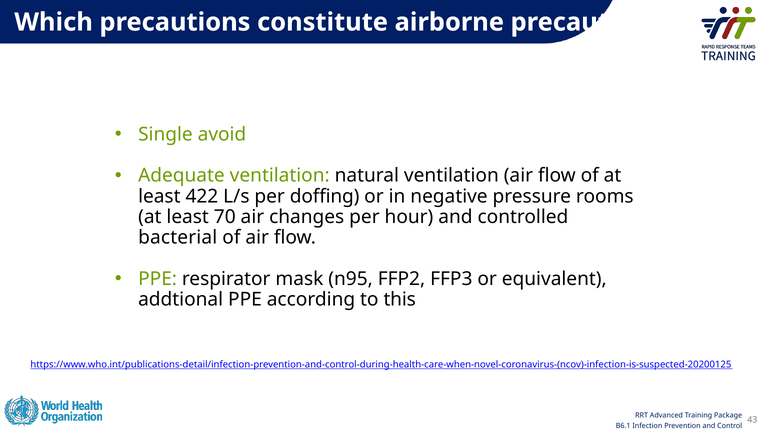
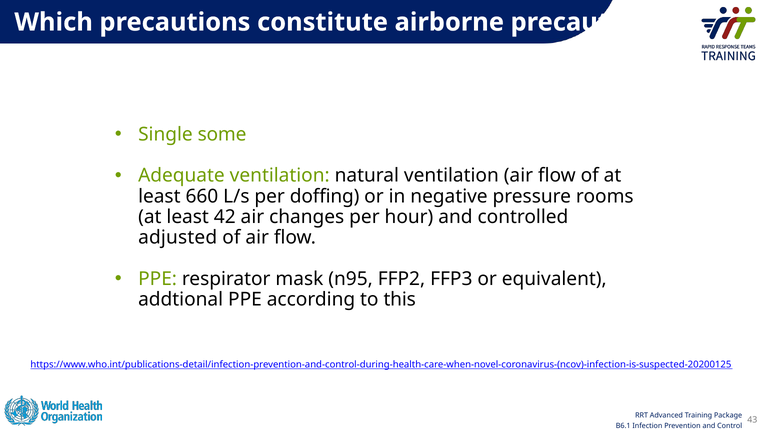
avoid: avoid -> some
422: 422 -> 660
70: 70 -> 42
bacterial: bacterial -> adjusted
